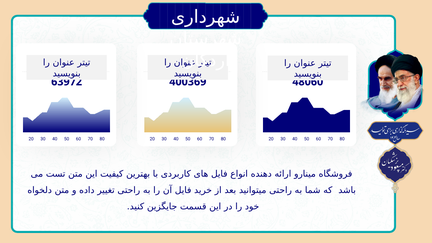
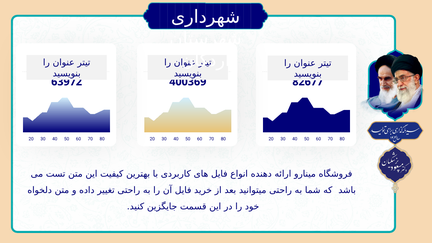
48060: 48060 -> 82677
